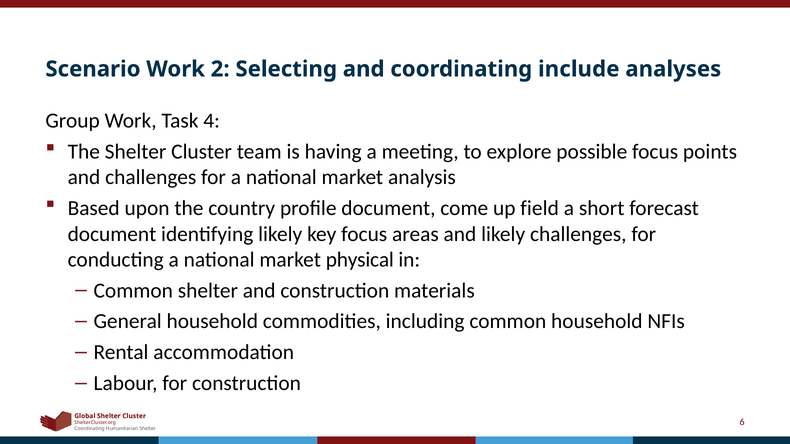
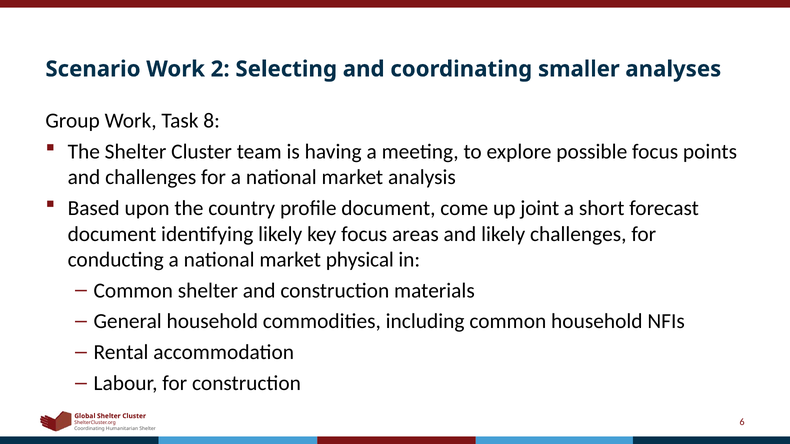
include: include -> smaller
4: 4 -> 8
field: field -> joint
